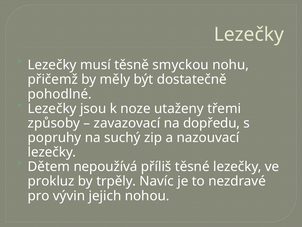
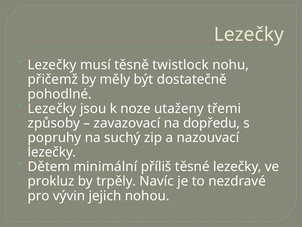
smyckou: smyckou -> twistlock
nepoužívá: nepoužívá -> minimální
